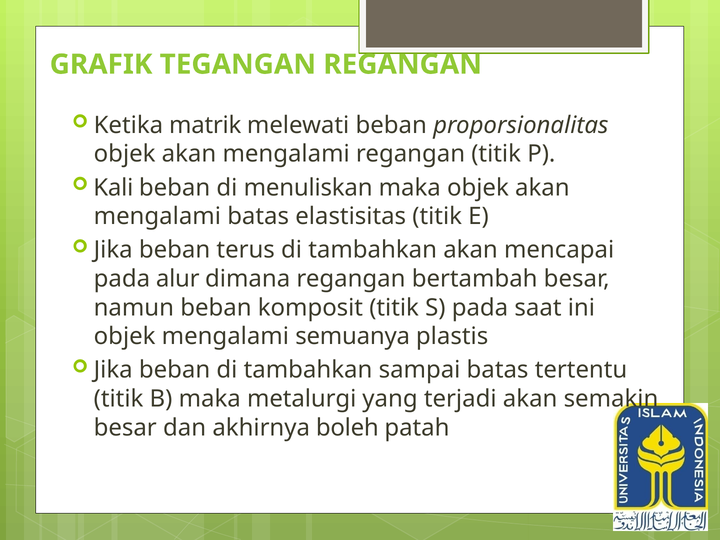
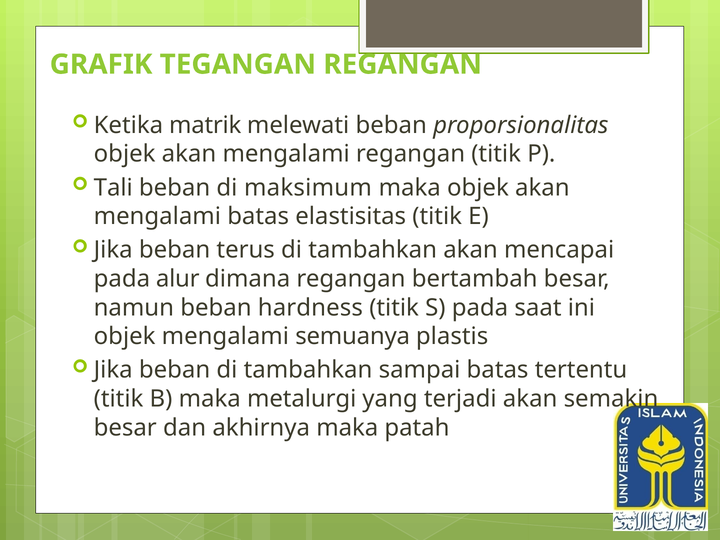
Kali: Kali -> Tali
menuliskan: menuliskan -> maksimum
komposit: komposit -> hardness
akhirnya boleh: boleh -> maka
